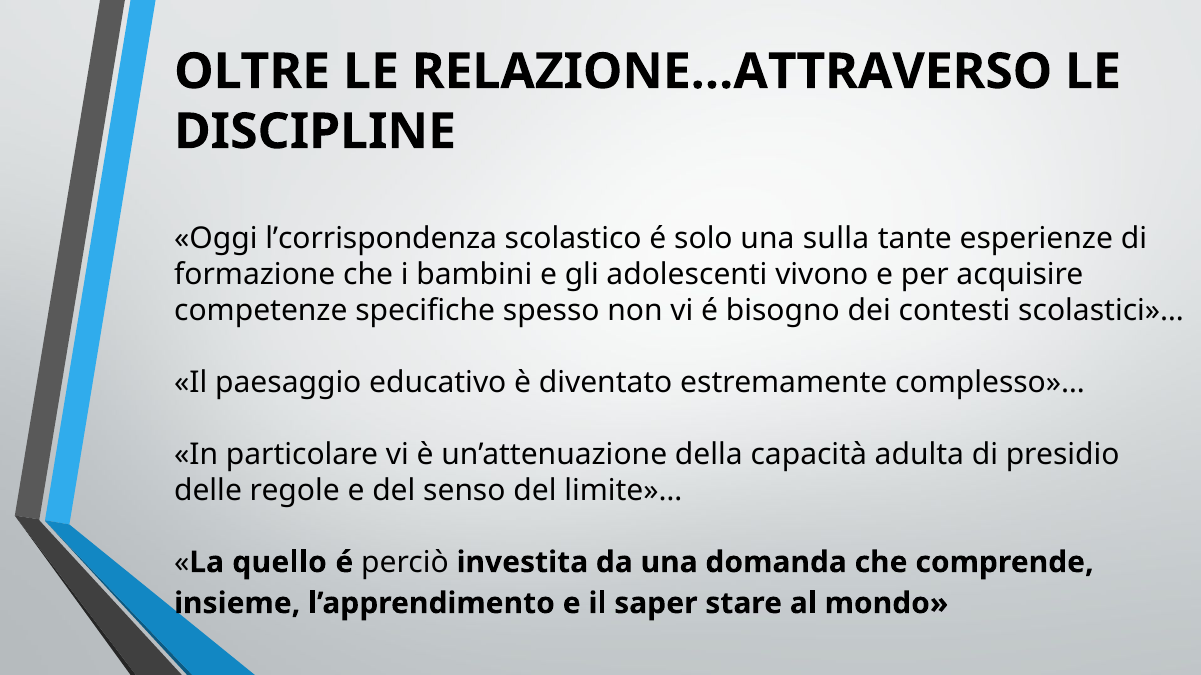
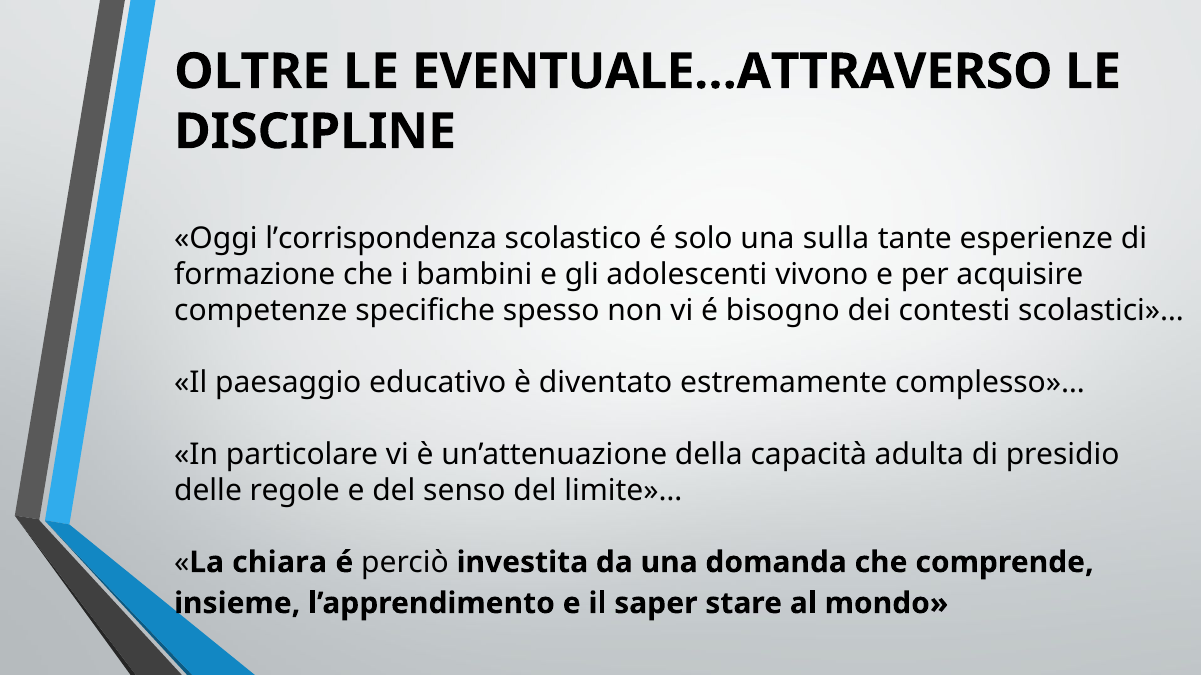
RELAZIONE…ATTRAVERSO: RELAZIONE…ATTRAVERSO -> EVENTUALE…ATTRAVERSO
quello: quello -> chiara
